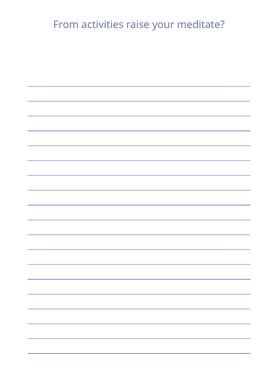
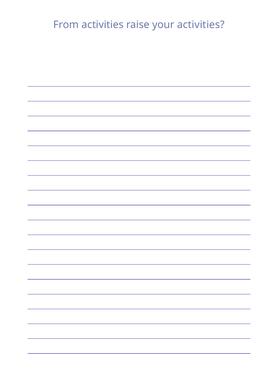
your meditate: meditate -> activities
